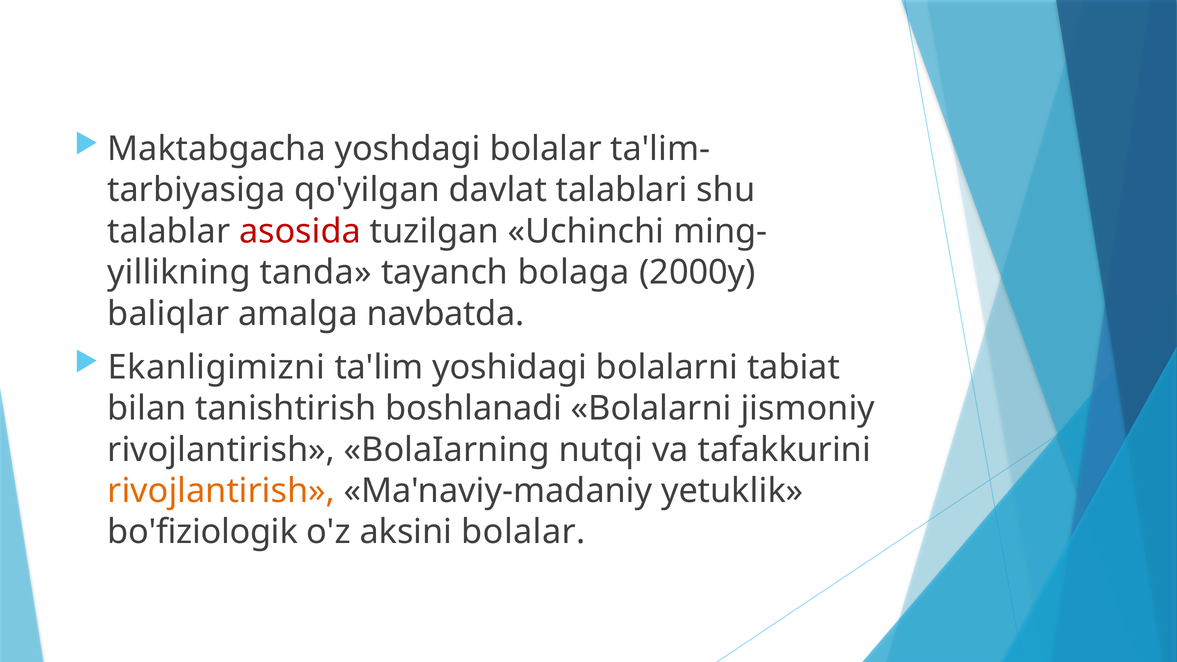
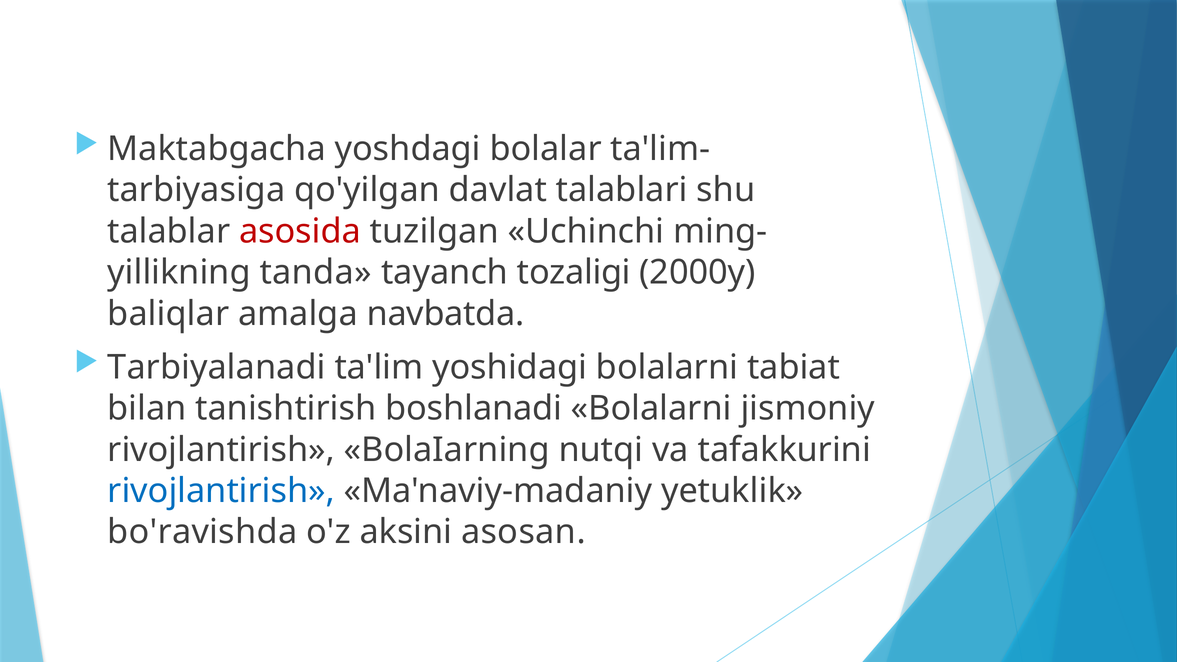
bolaga: bolaga -> tozaligi
Ekanligimizni: Ekanligimizni -> Tarbiyalanadi
rivojlantirish at (221, 491) colour: orange -> blue
bo'fiziologik: bo'fiziologik -> bo'ravishda
aksini bolalar: bolalar -> asosan
